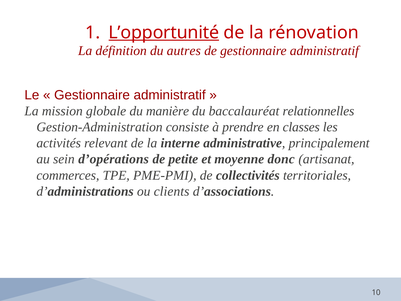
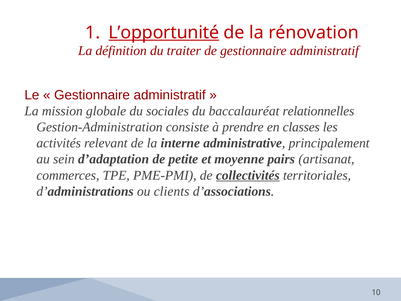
autres: autres -> traiter
manière: manière -> sociales
d’opérations: d’opérations -> d’adaptation
donc: donc -> pairs
collectivités underline: none -> present
